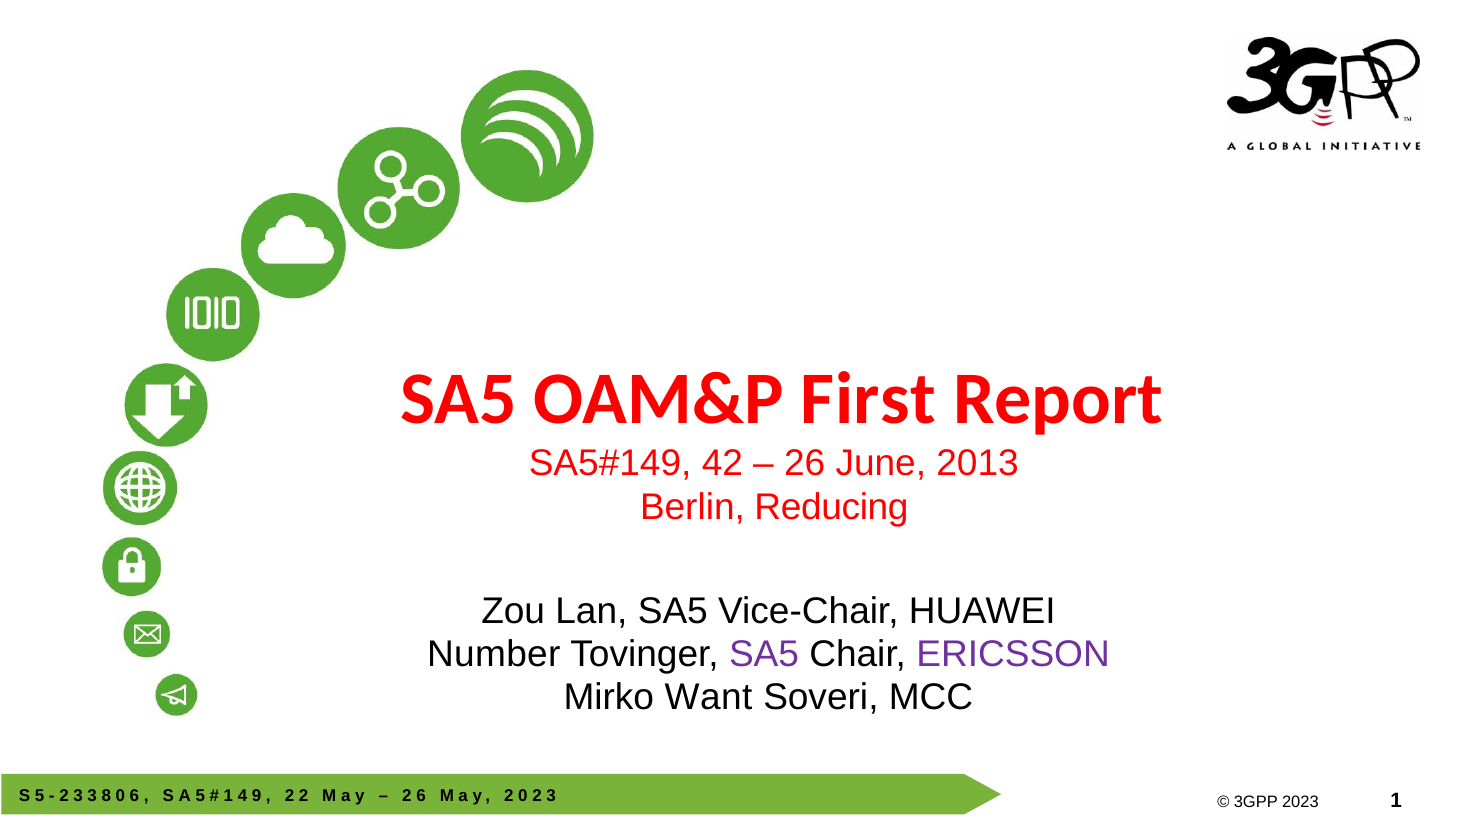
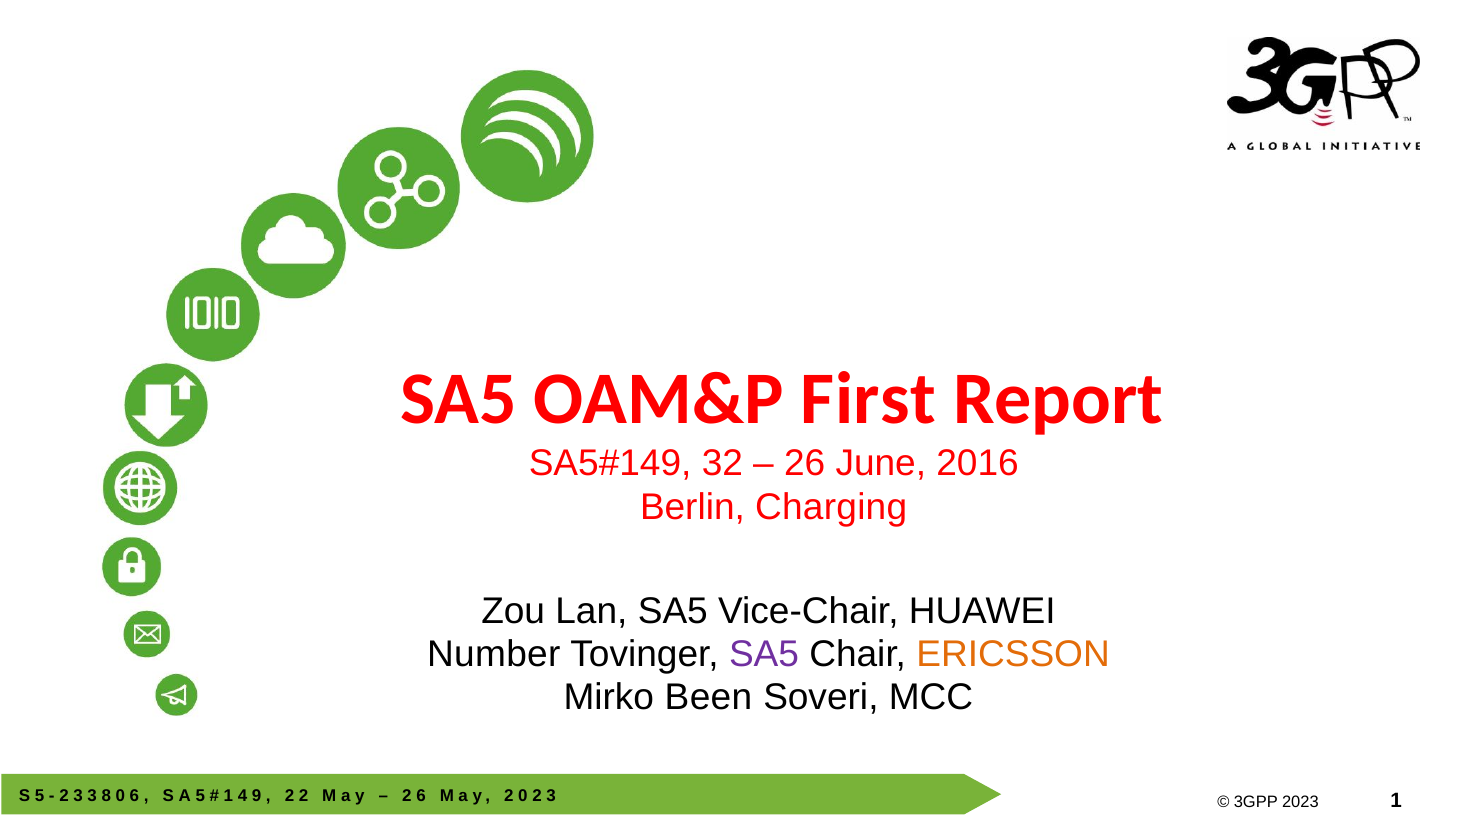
42: 42 -> 32
2013: 2013 -> 2016
Reducing: Reducing -> Charging
ERICSSON colour: purple -> orange
Want: Want -> Been
